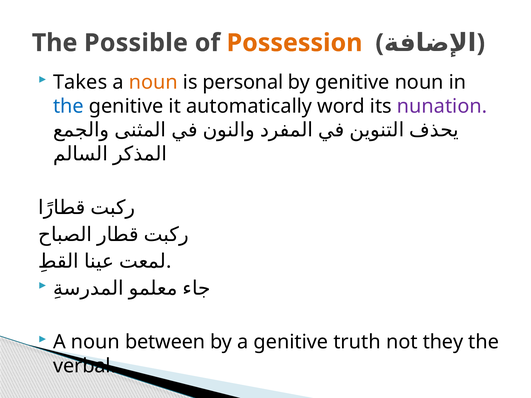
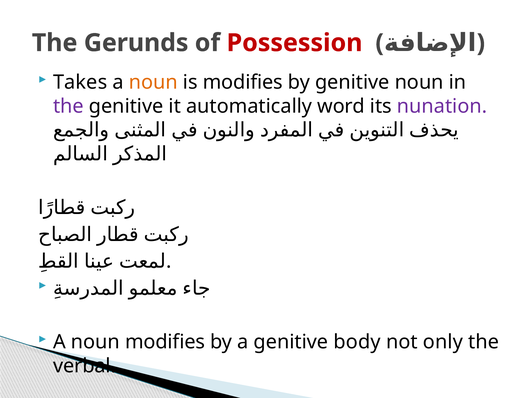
Possible: Possible -> Gerunds
Possession colour: orange -> red
is personal: personal -> modifies
the at (68, 106) colour: blue -> purple
noun between: between -> modifies
truth: truth -> body
they: they -> only
